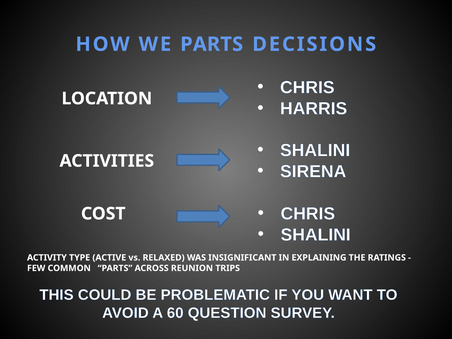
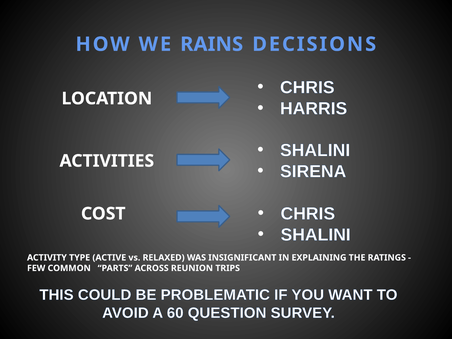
WE PARTS: PARTS -> RAINS
